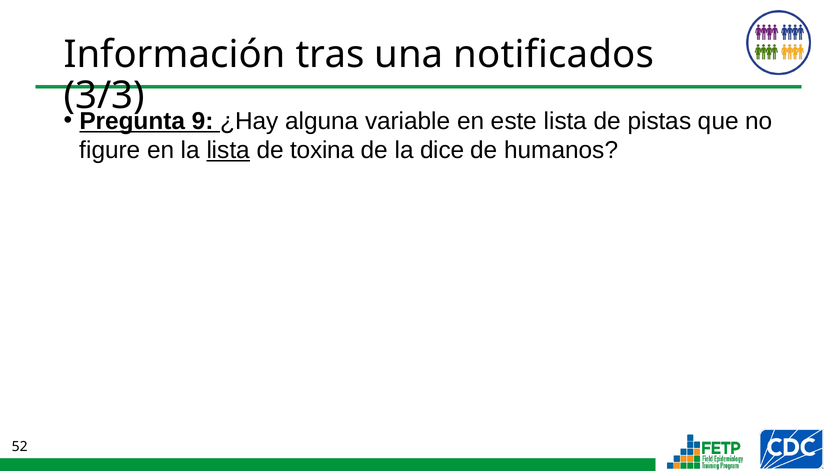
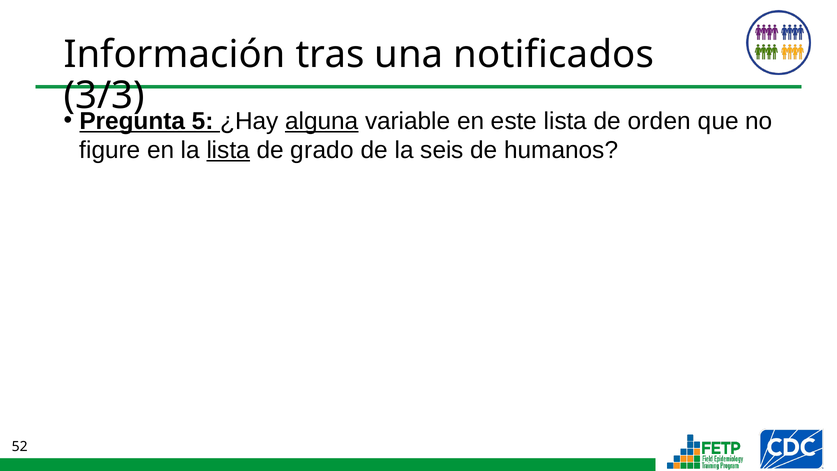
9: 9 -> 5
alguna underline: none -> present
pistas: pistas -> orden
toxina: toxina -> grado
dice: dice -> seis
